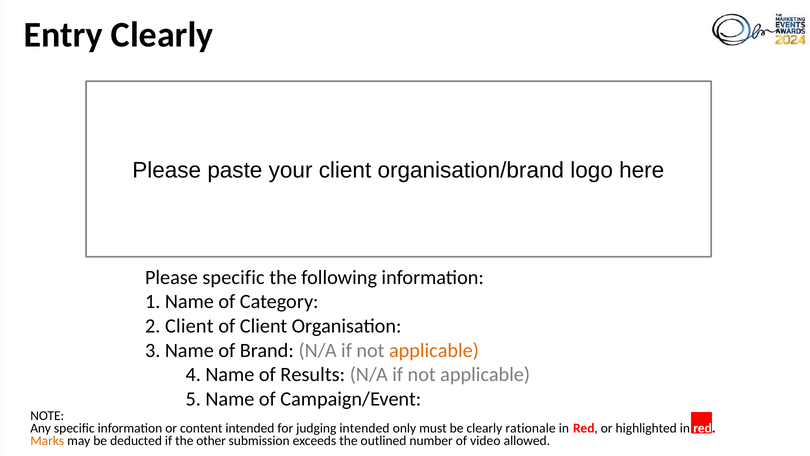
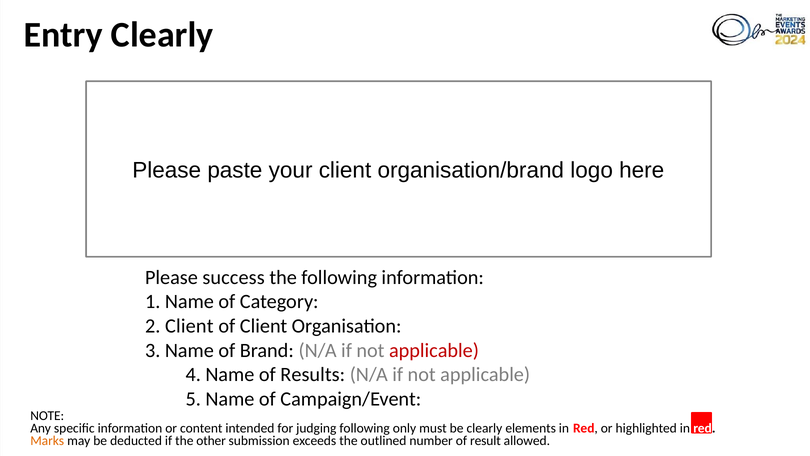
Please specific: specific -> success
applicable at (434, 350) colour: orange -> red
judging intended: intended -> following
rationale: rationale -> elements
video: video -> result
